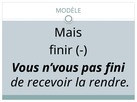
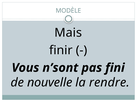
n’vous: n’vous -> n’sont
recevoir: recevoir -> nouvelle
